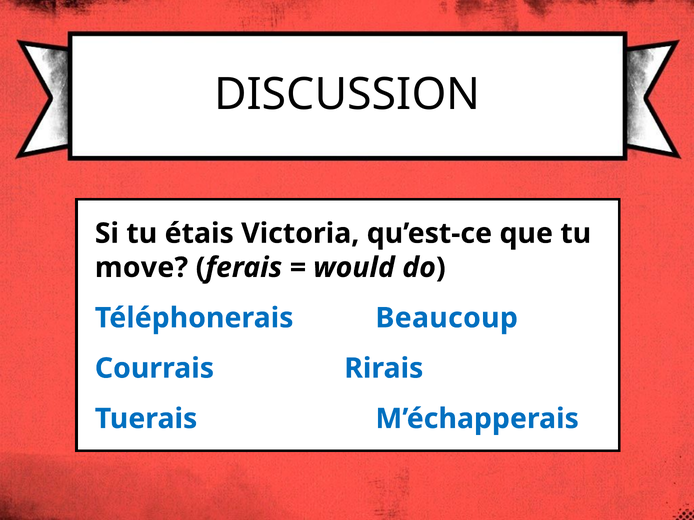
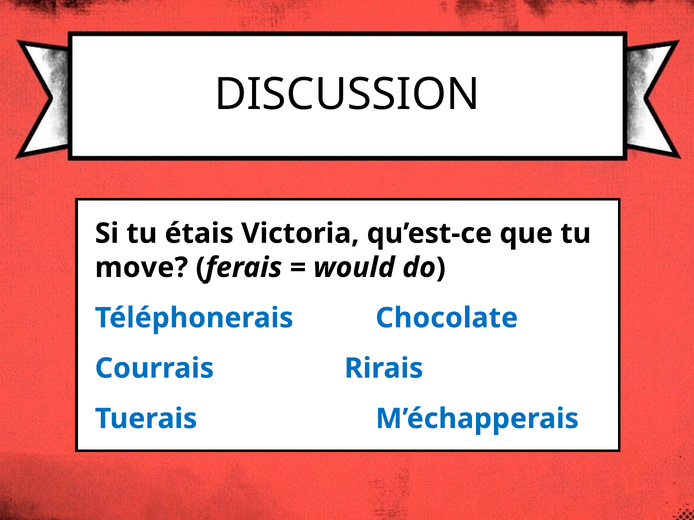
Beaucoup: Beaucoup -> Chocolate
